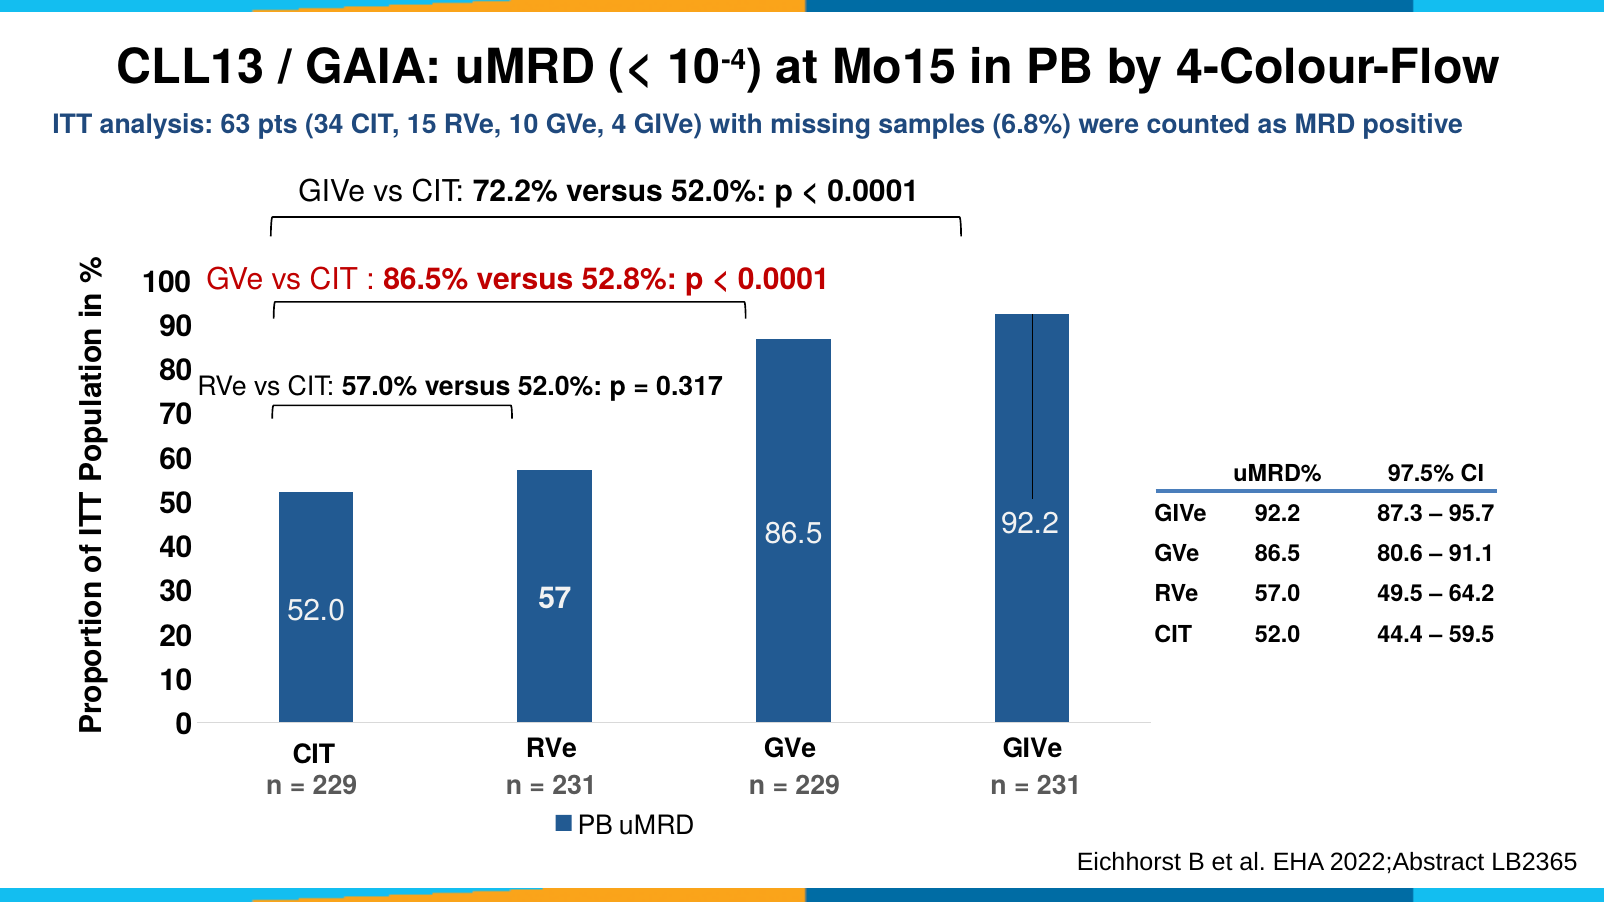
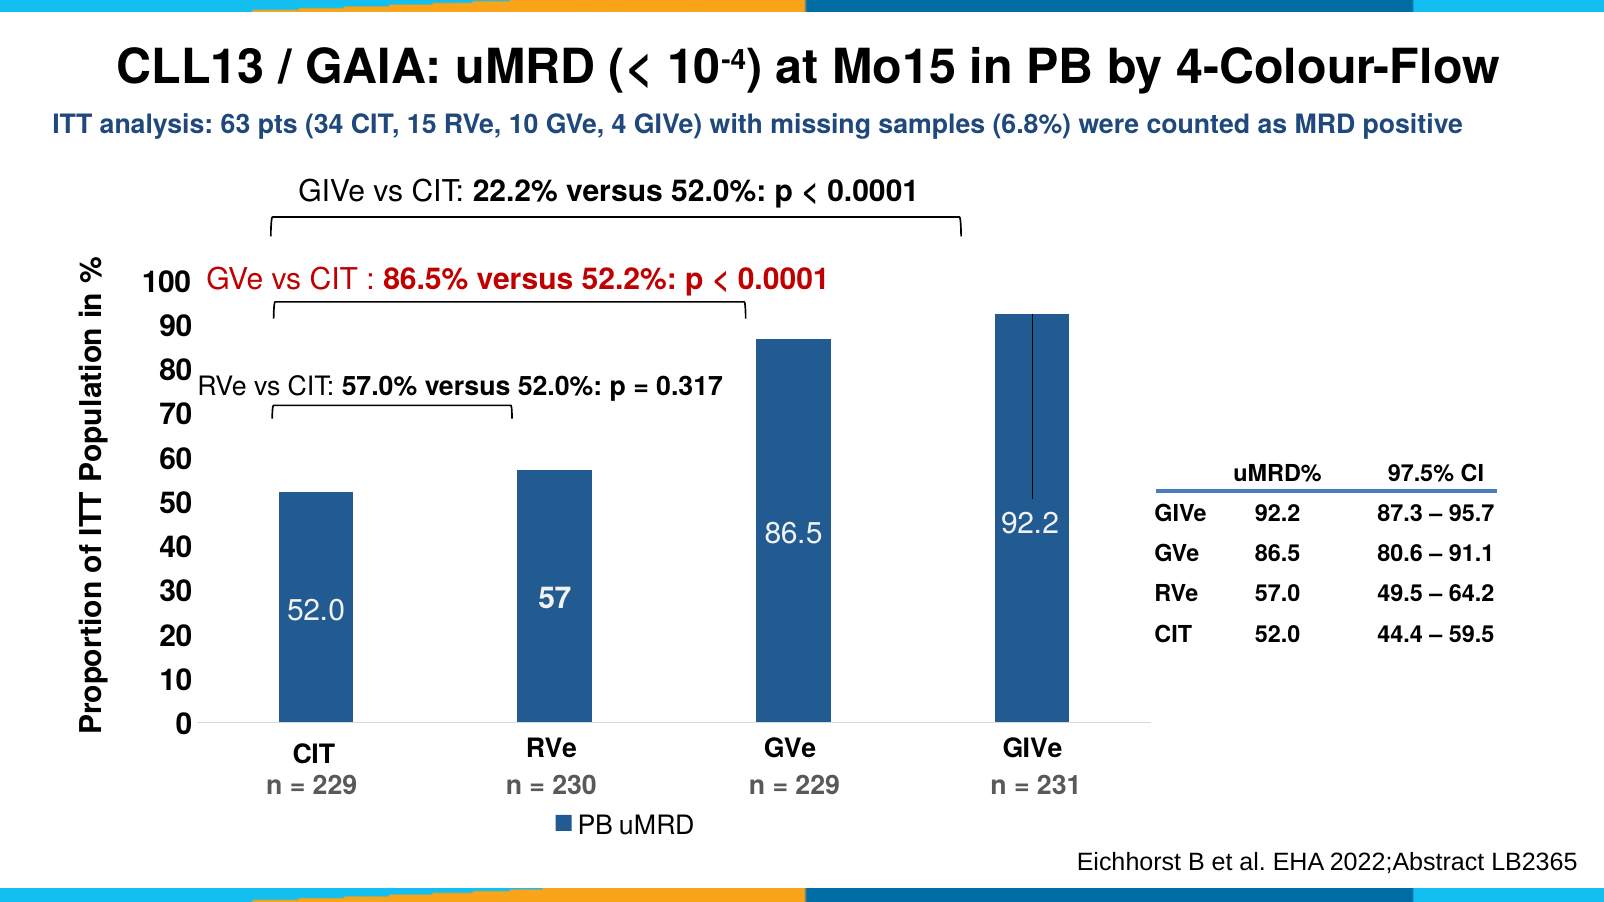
72.2%: 72.2% -> 22.2%
52.8%: 52.8% -> 52.2%
231 at (575, 786): 231 -> 230
